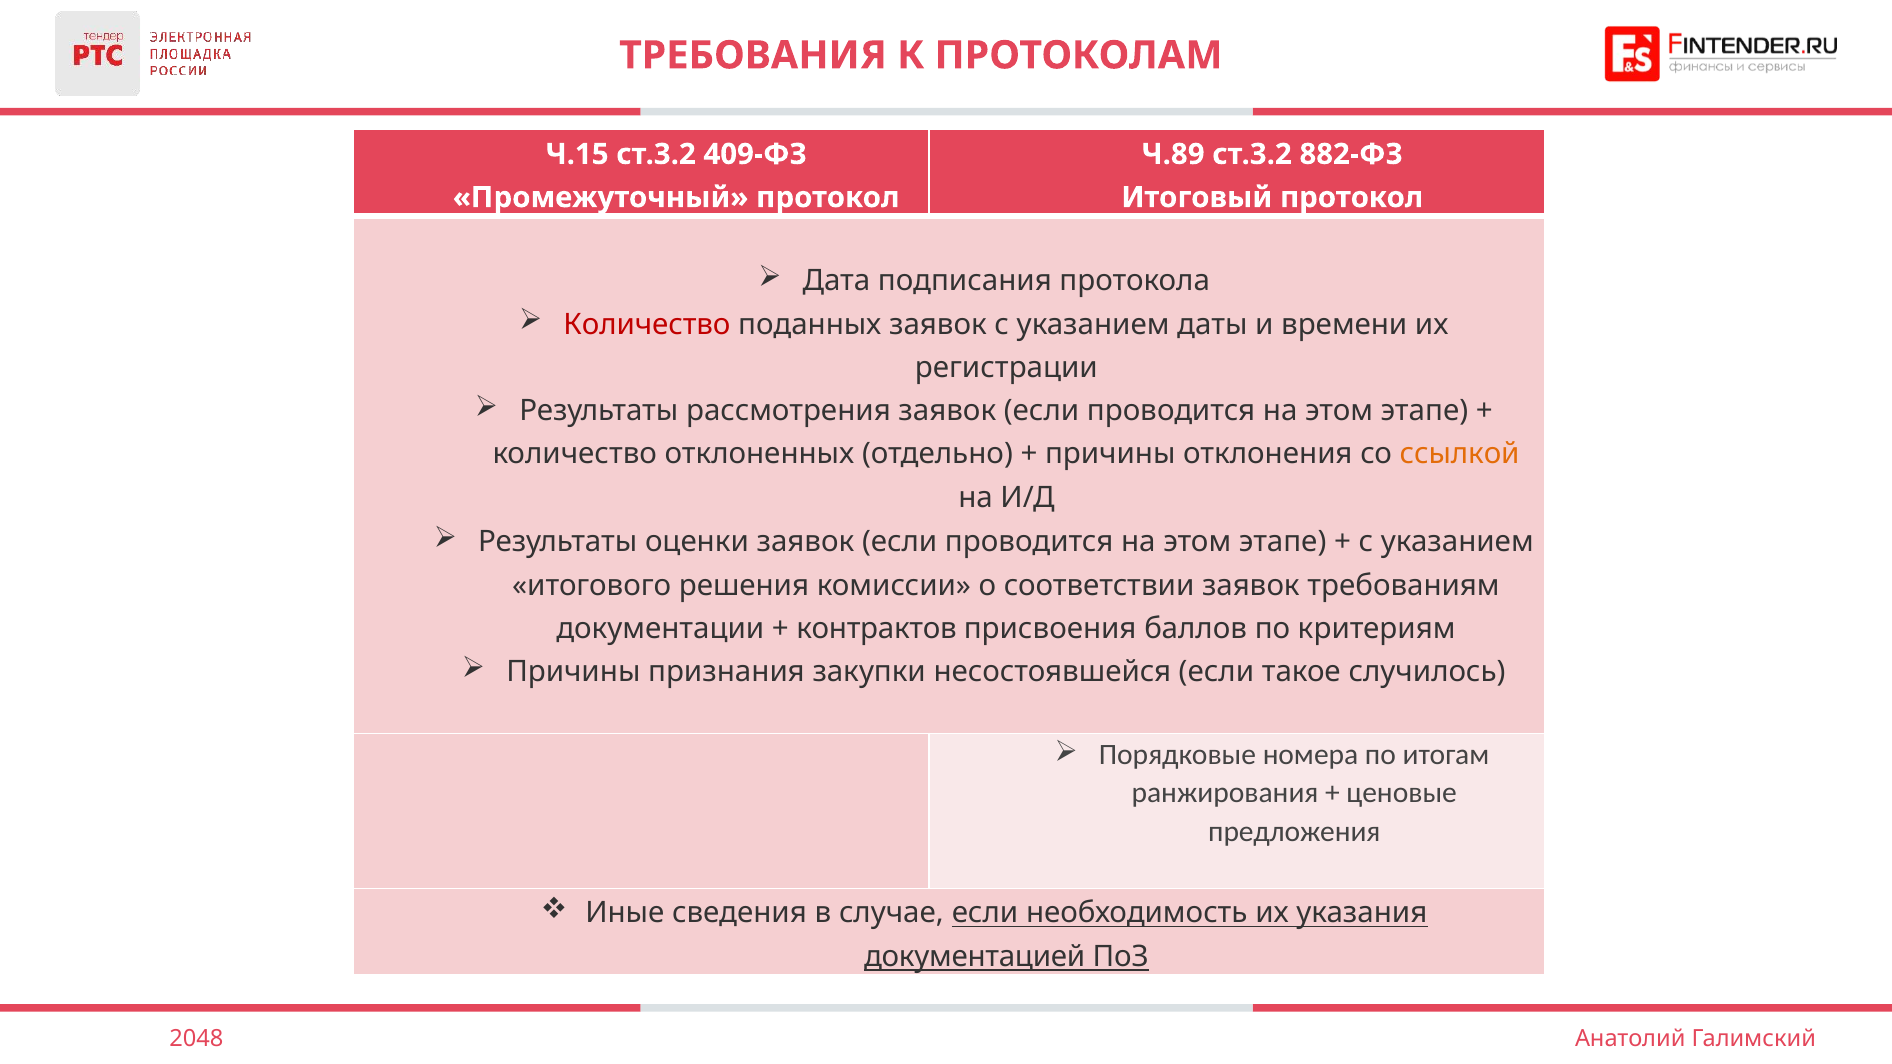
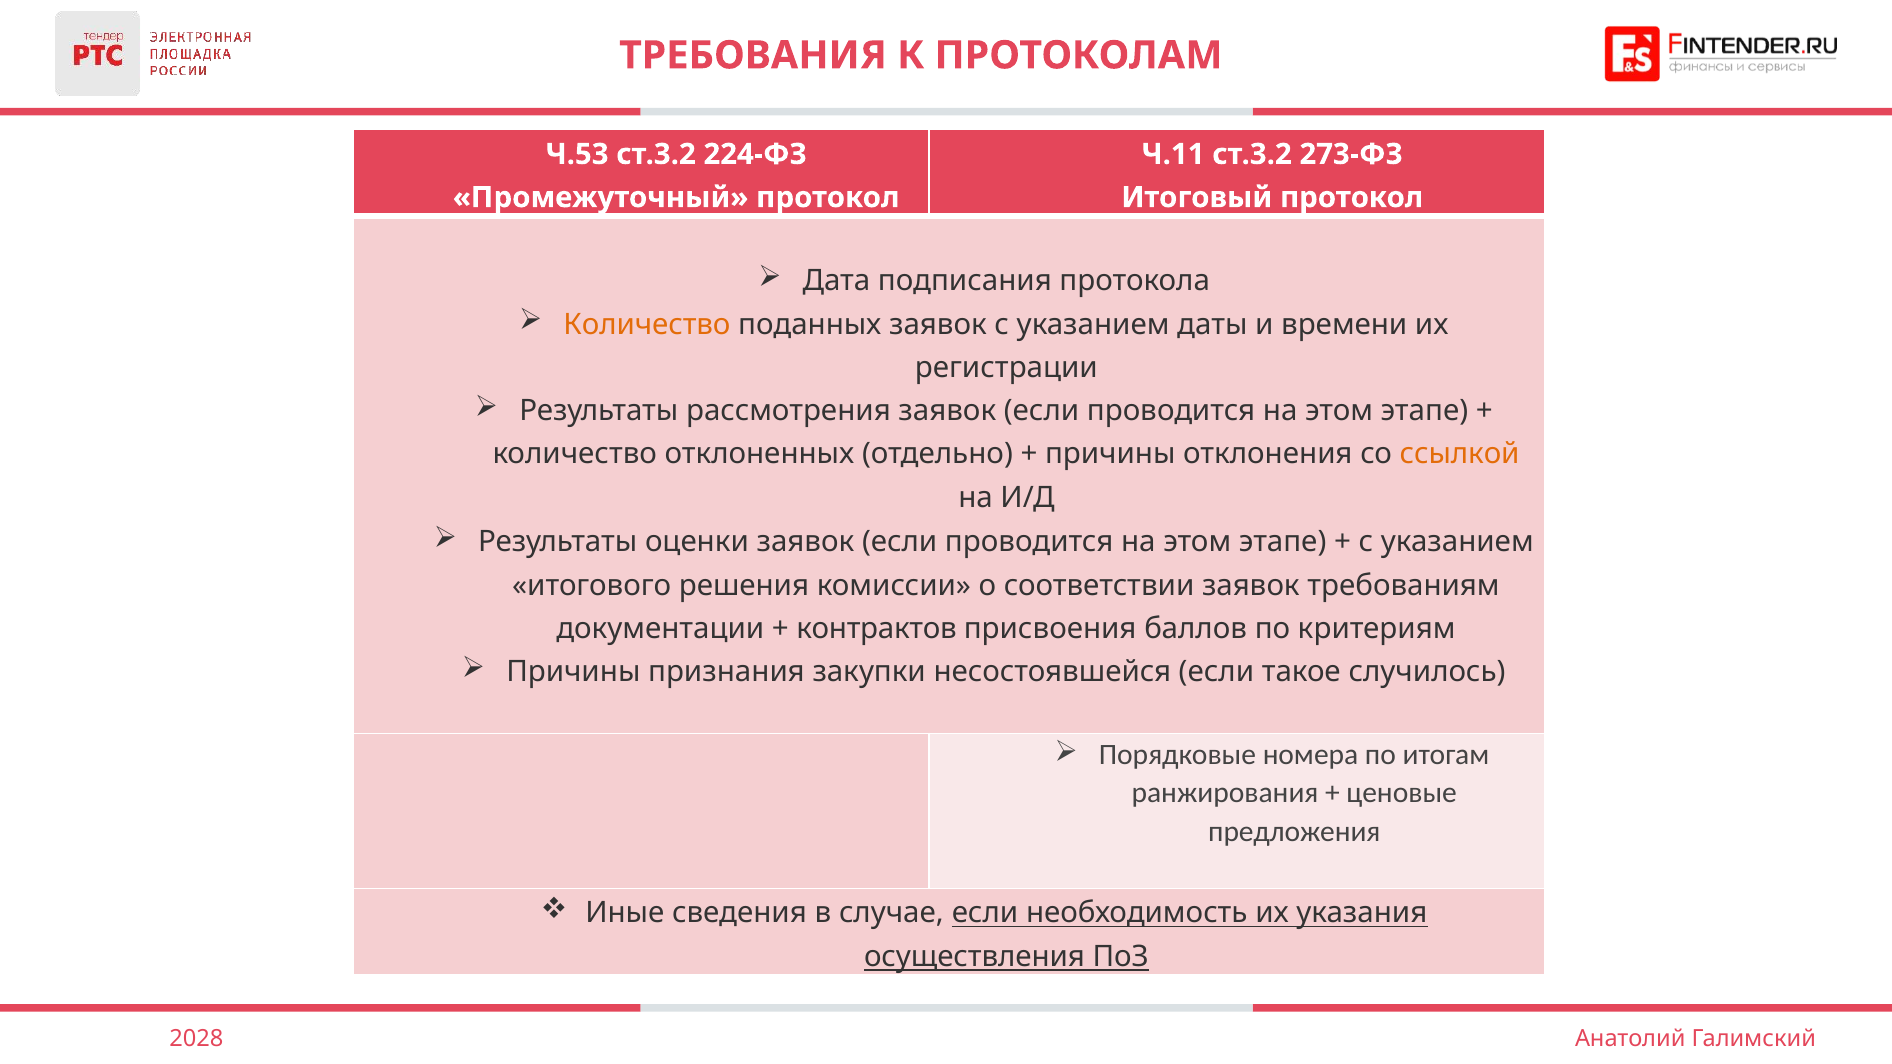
Ч.15: Ч.15 -> Ч.53
409-ФЗ: 409-ФЗ -> 224-ФЗ
Ч.89: Ч.89 -> Ч.11
882-ФЗ: 882-ФЗ -> 273-ФЗ
Количество at (647, 324) colour: red -> orange
документацией: документацией -> осуществления
2048: 2048 -> 2028
